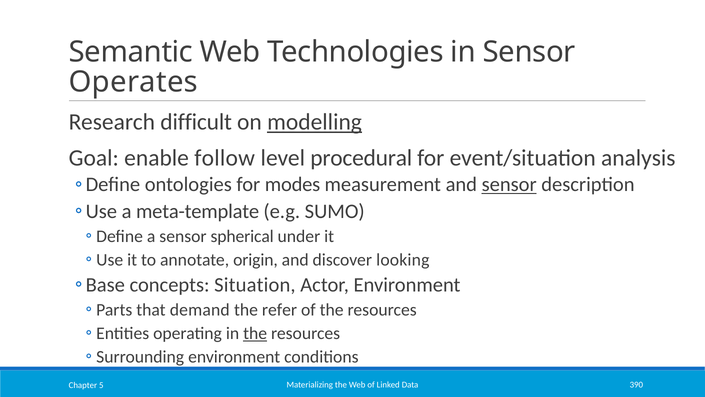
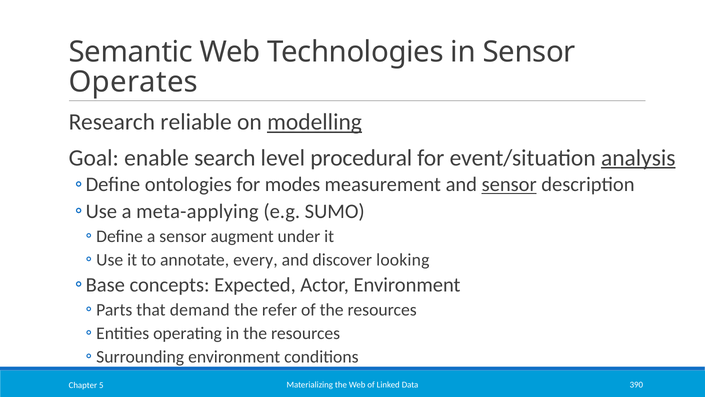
difficult: difficult -> reliable
follow: follow -> search
analysis underline: none -> present
meta-template: meta-template -> meta-applying
spherical: spherical -> augment
origin: origin -> every
Situation: Situation -> Expected
the at (255, 333) underline: present -> none
